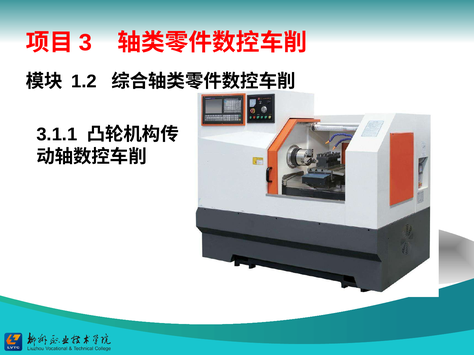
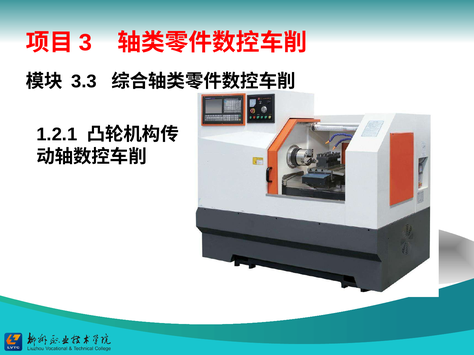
1.2: 1.2 -> 3.3
3.1.1: 3.1.1 -> 1.2.1
